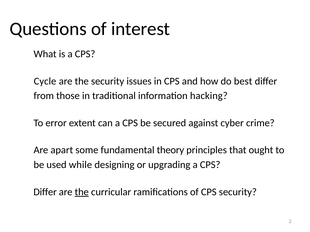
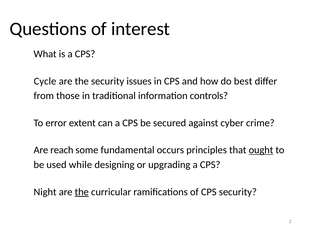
hacking: hacking -> controls
apart: apart -> reach
theory: theory -> occurs
ought underline: none -> present
Differ at (45, 192): Differ -> Night
